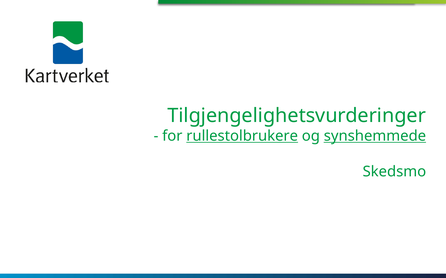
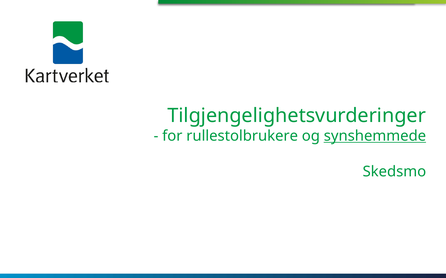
rullestolbrukere underline: present -> none
